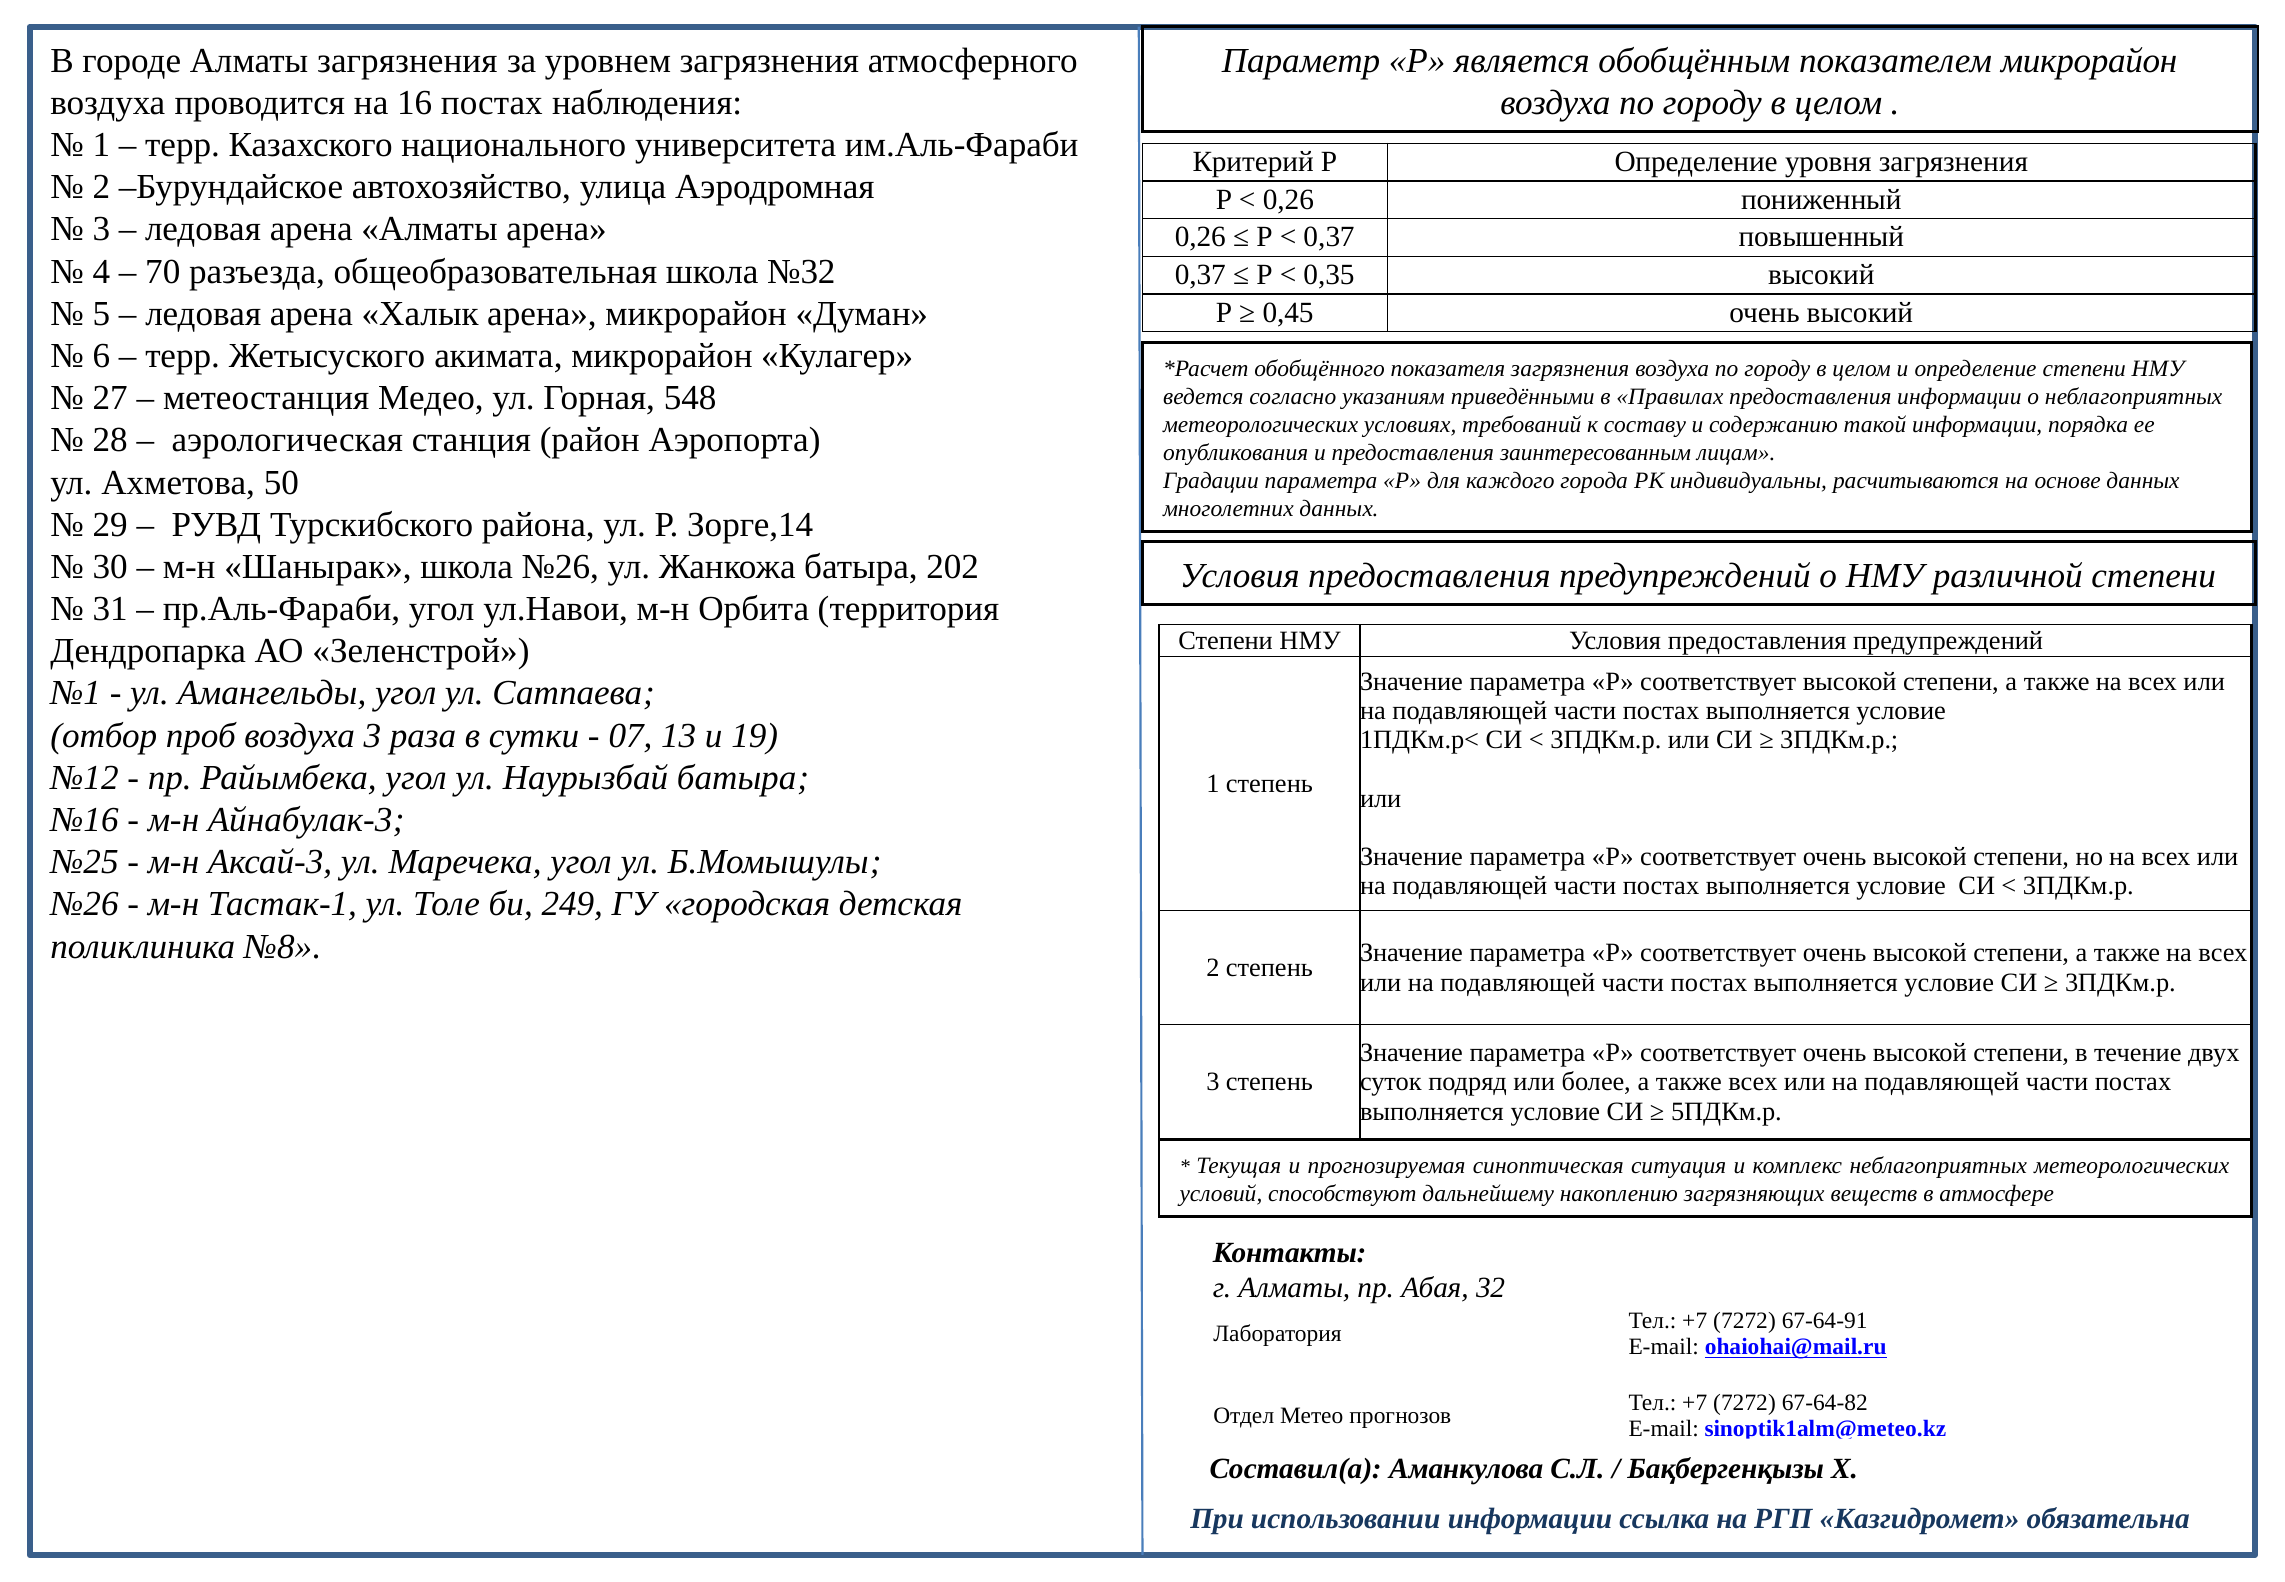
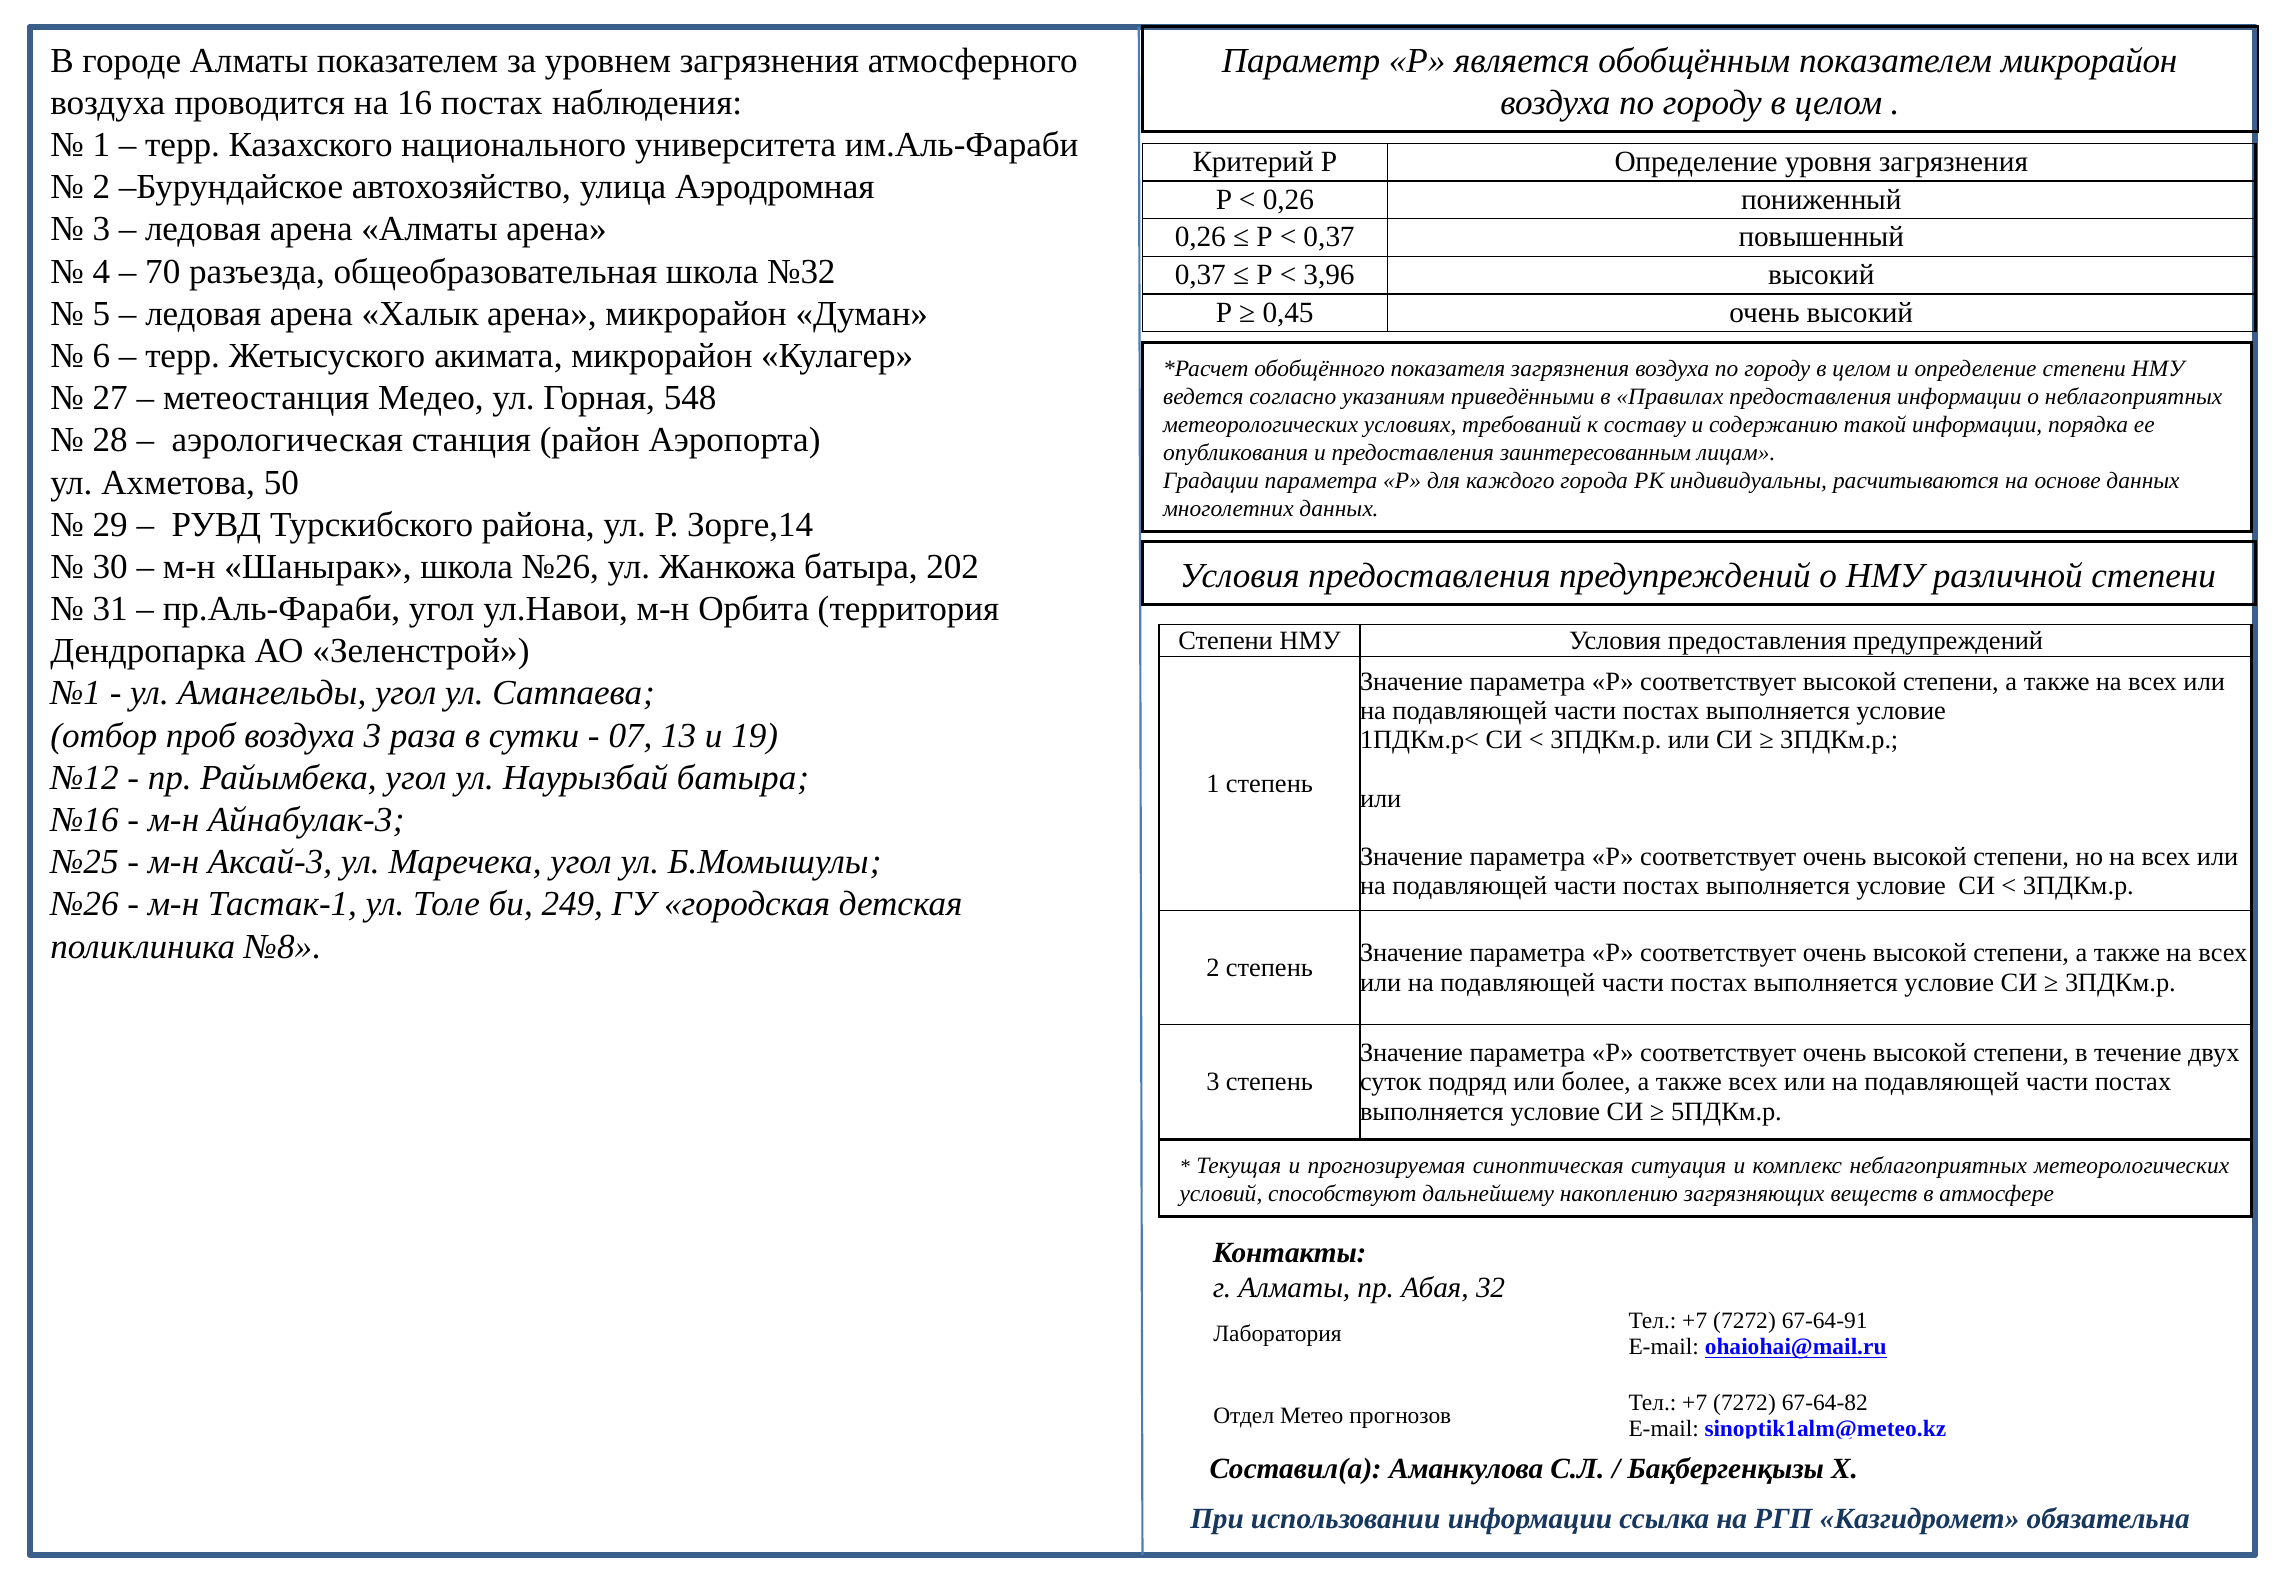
Алматы загрязнения: загрязнения -> показателем
0,35: 0,35 -> 3,96
